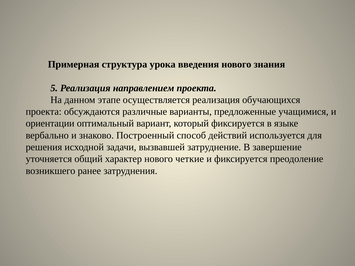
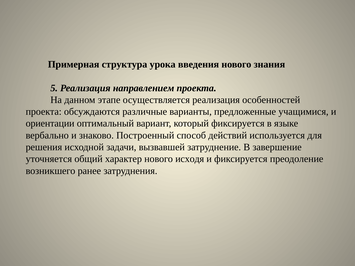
обучающихся: обучающихся -> особенностей
четкие: четкие -> исходя
